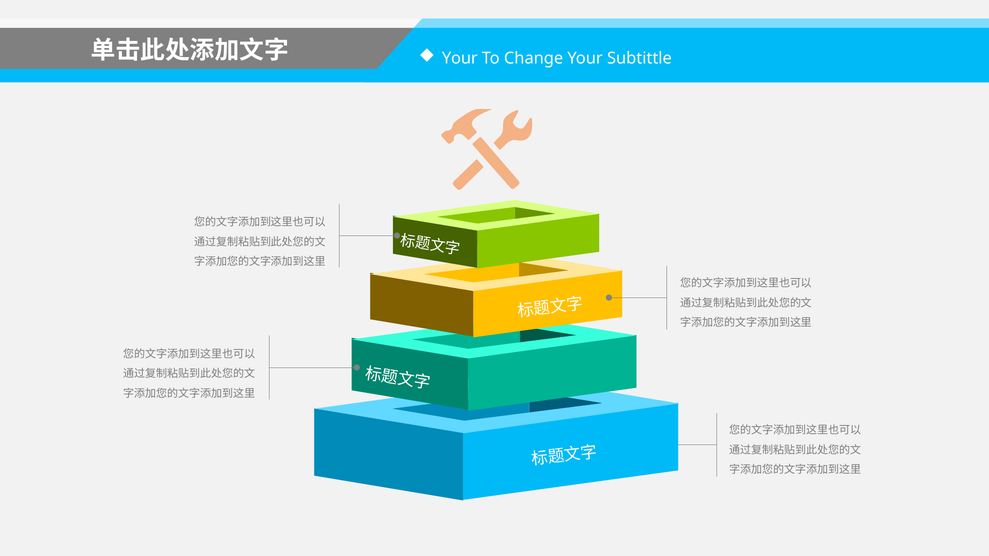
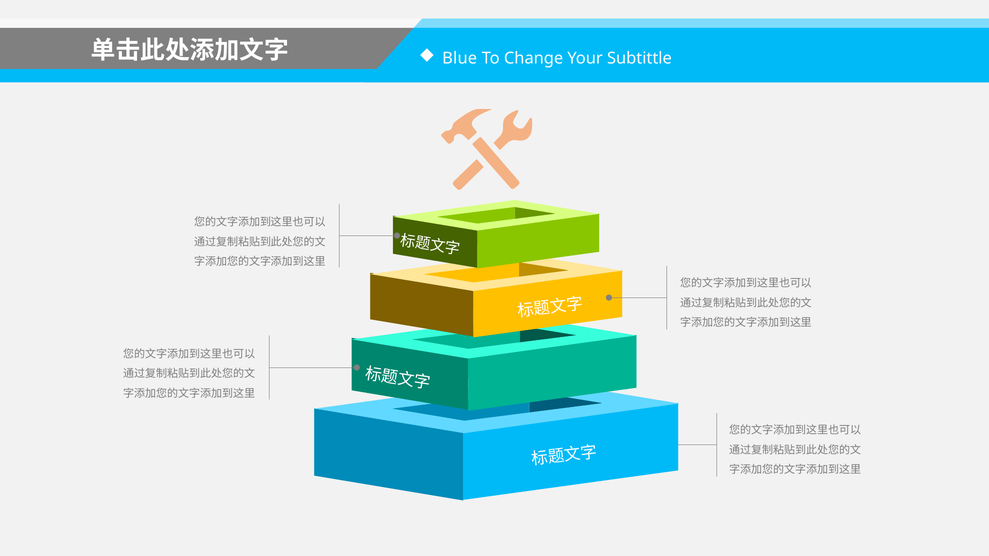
Your at (460, 58): Your -> Blue
